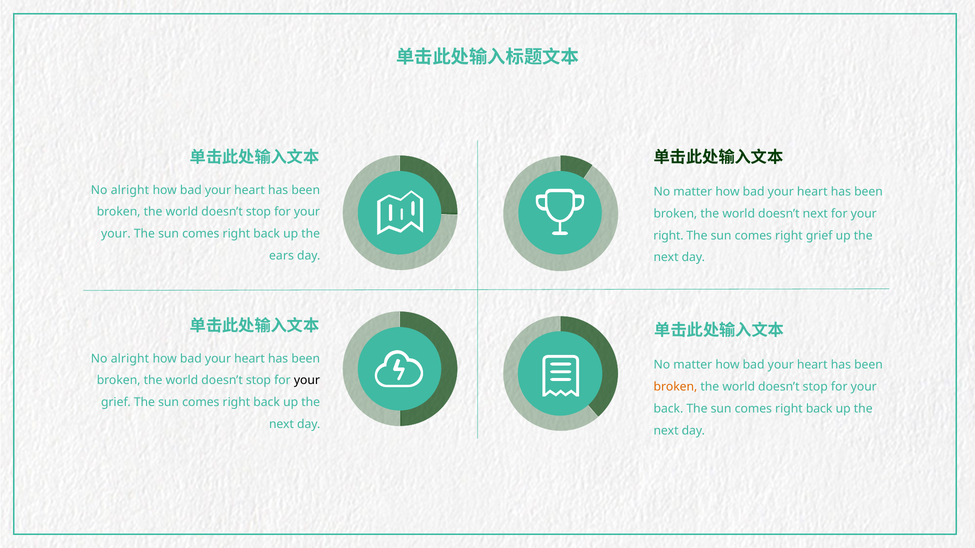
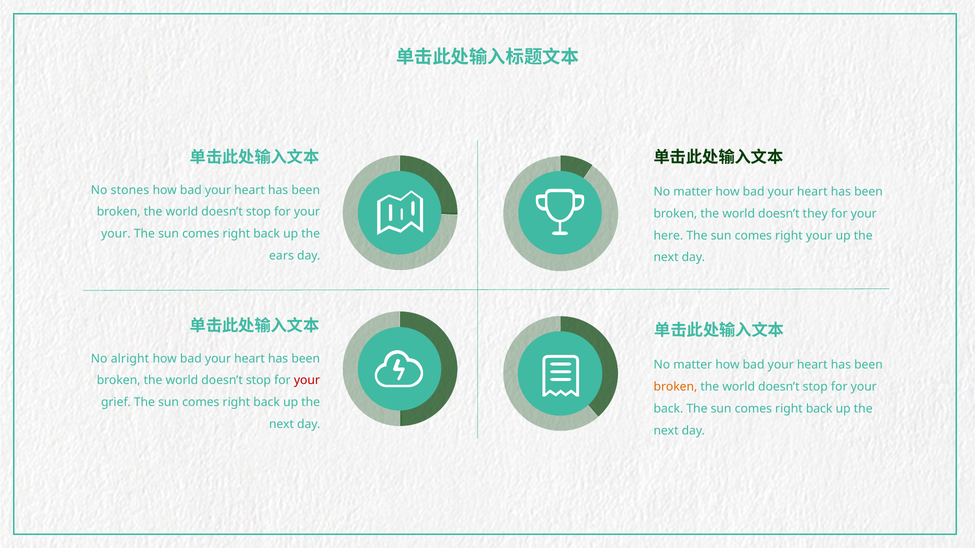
alright at (130, 190): alright -> stones
doesn’t next: next -> they
right at (668, 236): right -> here
right grief: grief -> your
your at (307, 381) colour: black -> red
